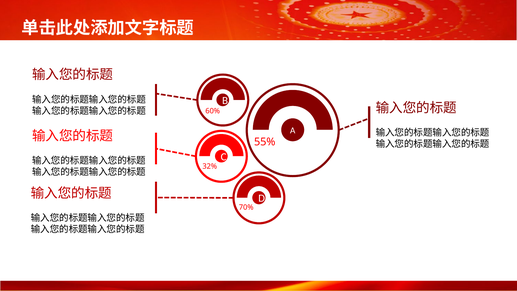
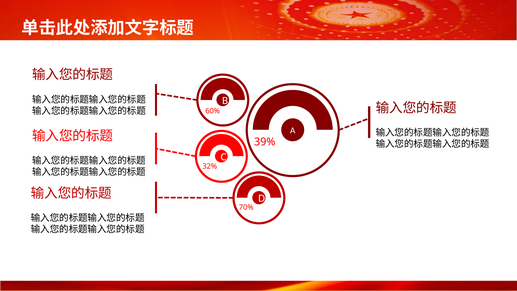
55%: 55% -> 39%
